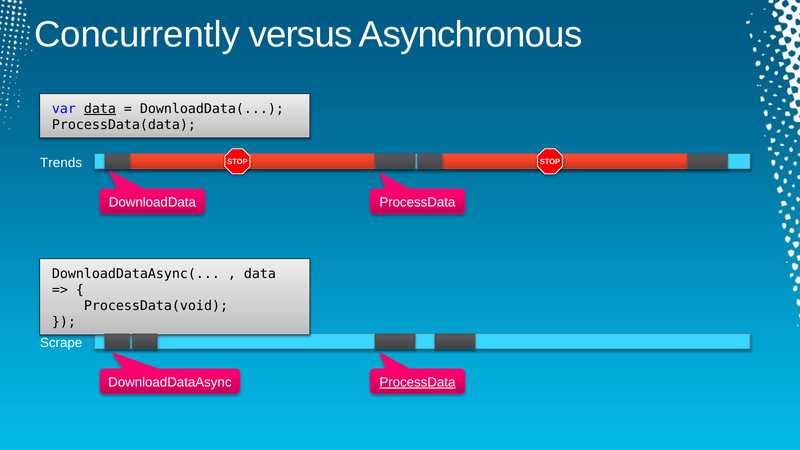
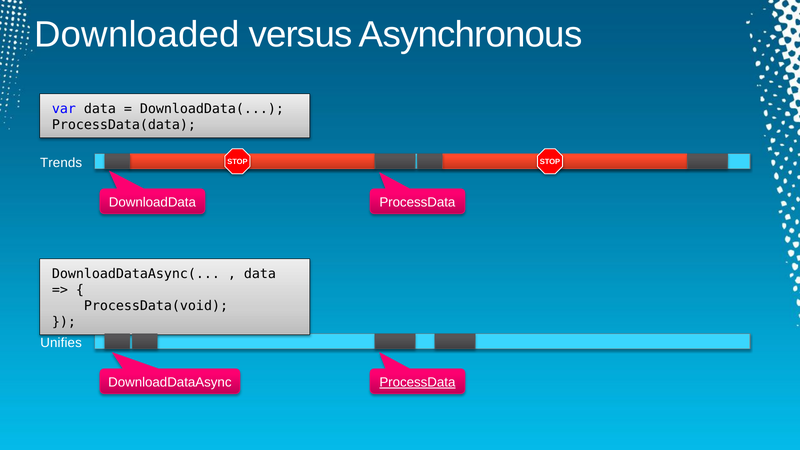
Concurrently: Concurrently -> Downloaded
data at (100, 109) underline: present -> none
Scrape: Scrape -> Unifies
